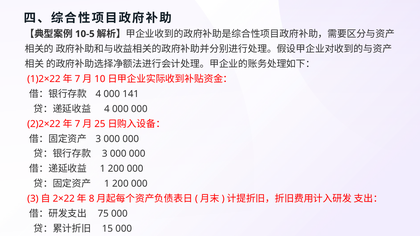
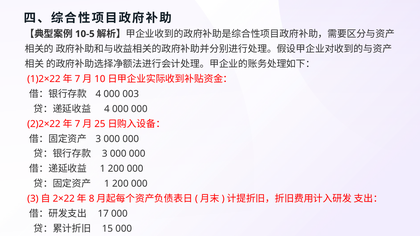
141: 141 -> 003
75: 75 -> 17
